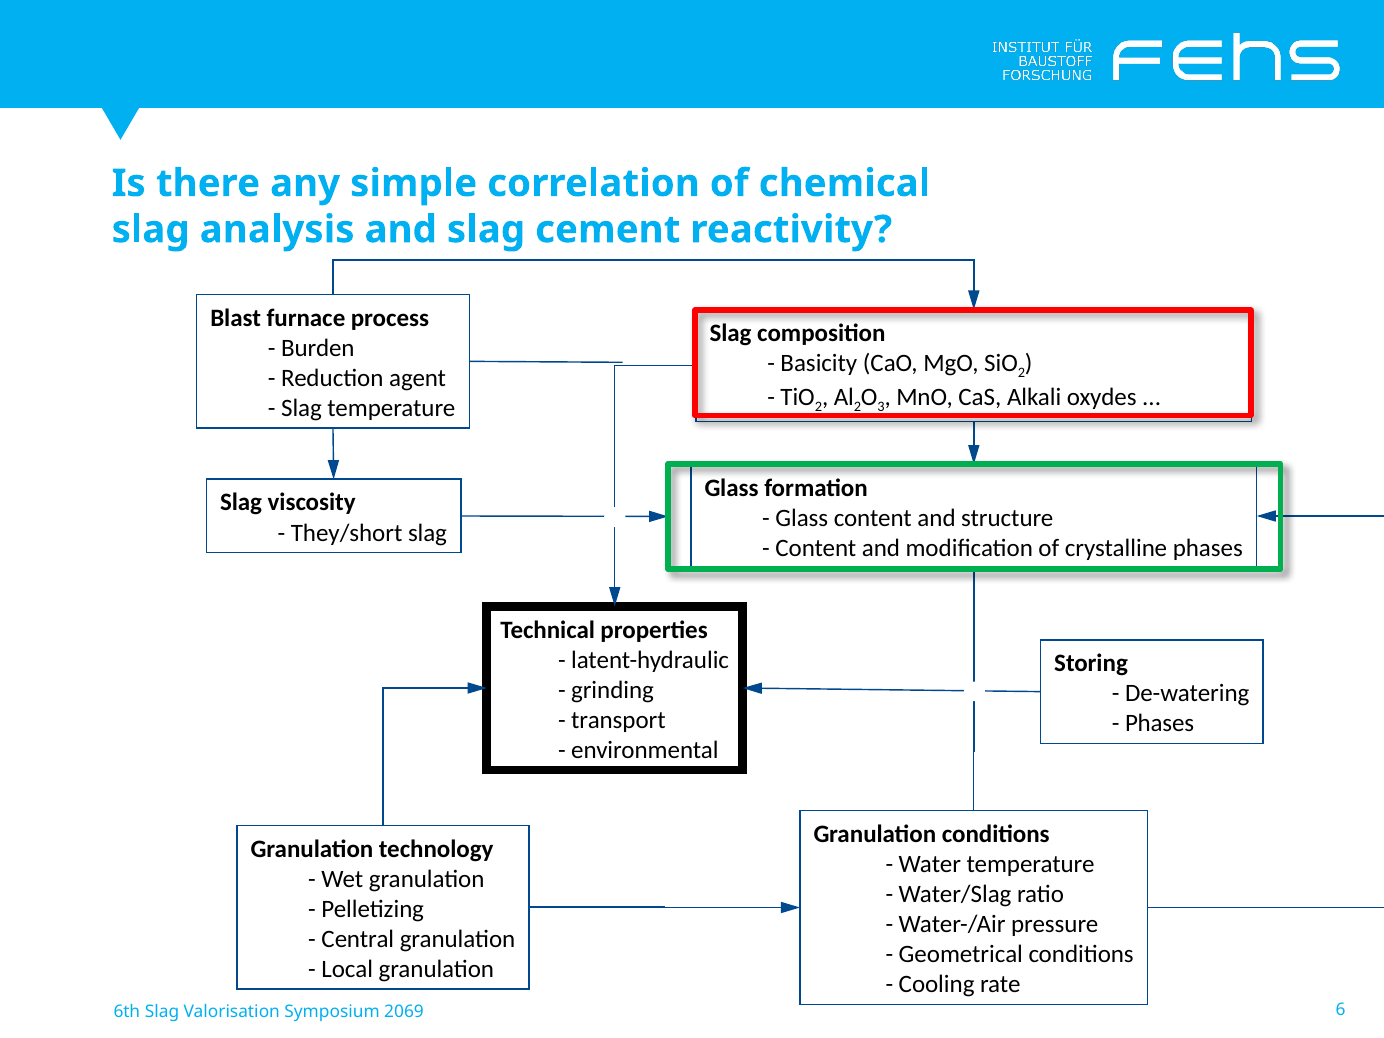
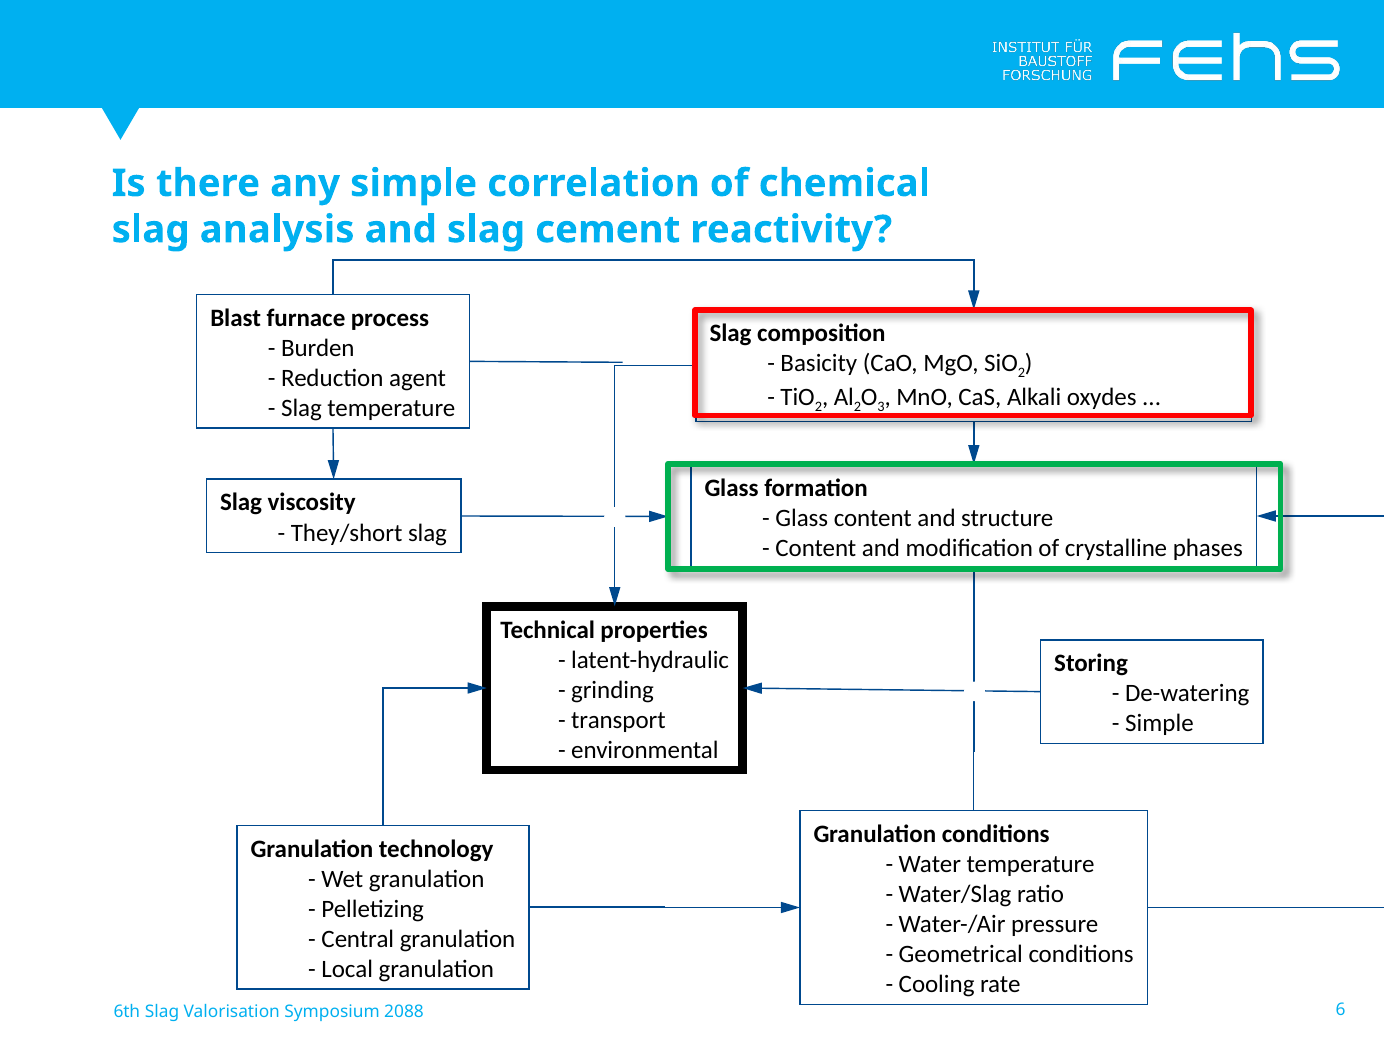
Phases at (1160, 723): Phases -> Simple
2069: 2069 -> 2088
